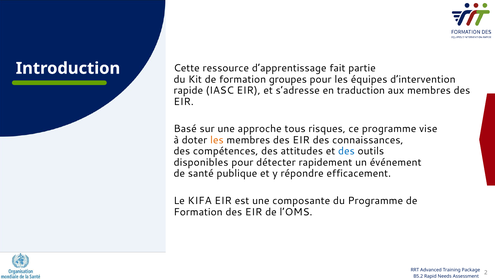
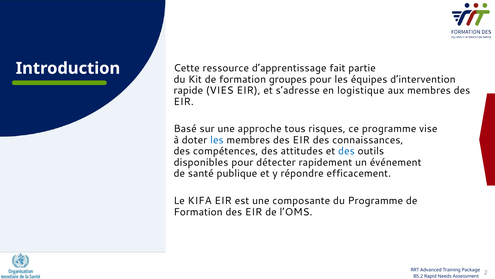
IASC: IASC -> VIES
traduction: traduction -> logistique
les at (217, 140) colour: orange -> blue
